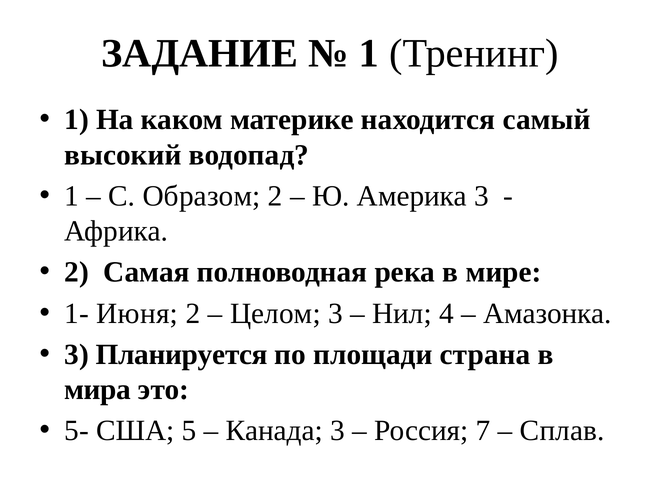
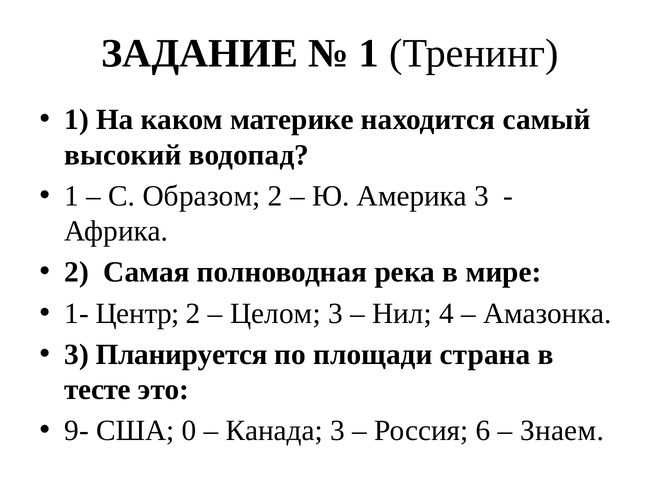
Июня: Июня -> Центр
мира: мира -> тесте
5-: 5- -> 9-
5: 5 -> 0
7: 7 -> 6
Сплав: Сплав -> Знаем
